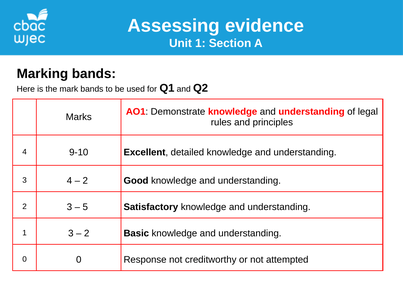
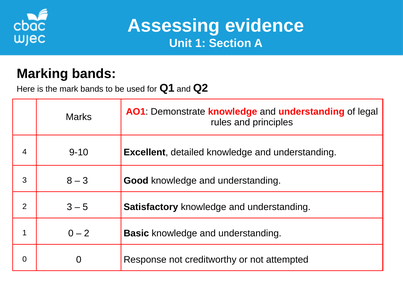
3 4: 4 -> 8
2 at (85, 181): 2 -> 3
1 3: 3 -> 0
